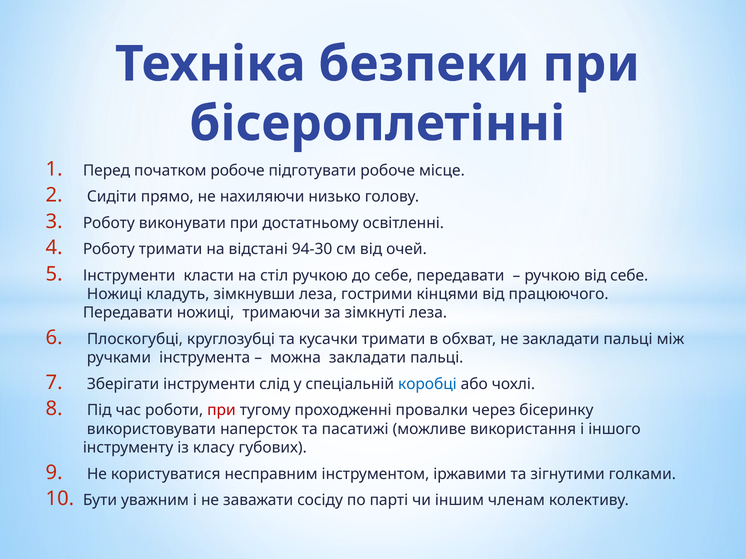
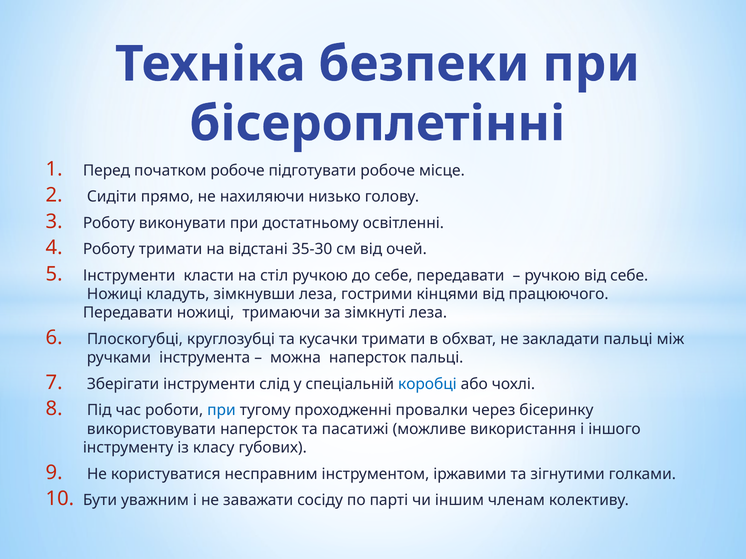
94-30: 94-30 -> 35-30
можна закладати: закладати -> наперсток
при at (221, 411) colour: red -> blue
